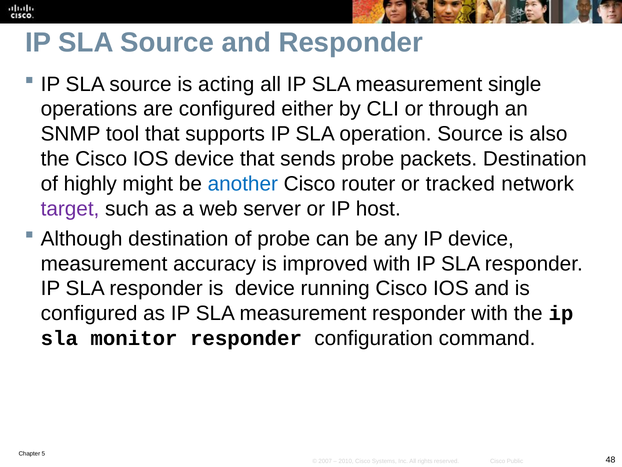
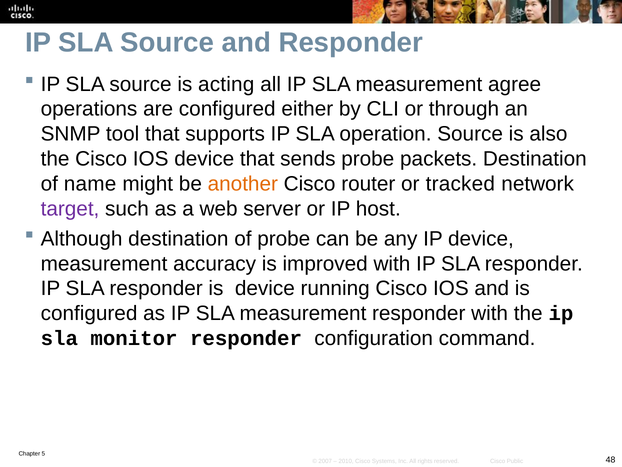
single: single -> agree
highly: highly -> name
another colour: blue -> orange
